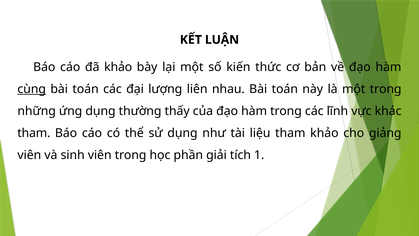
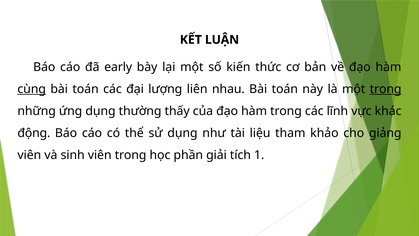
đã khảo: khảo -> early
trong at (386, 89) underline: none -> present
tham at (34, 133): tham -> động
